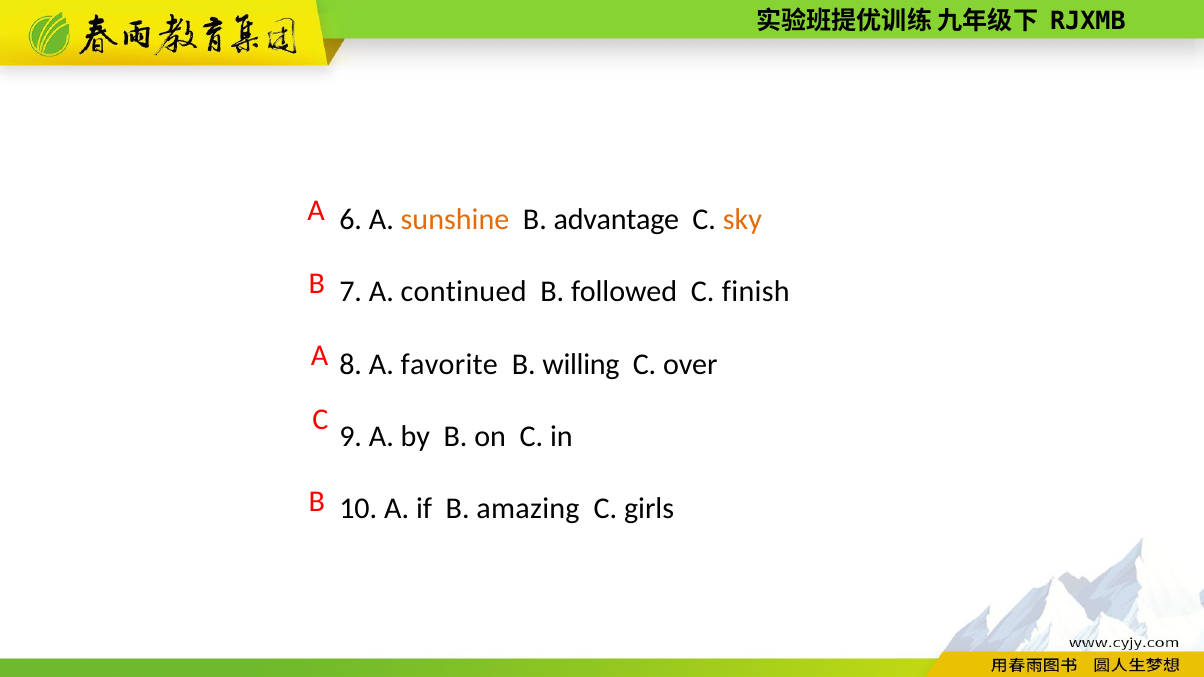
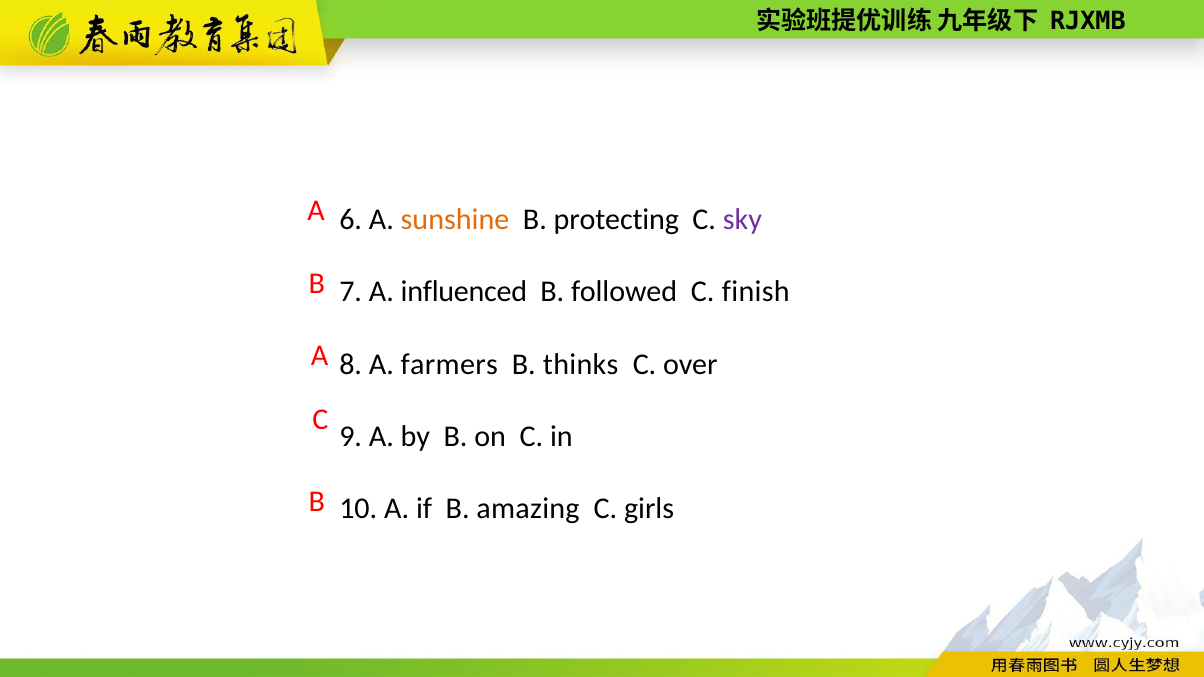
advantage: advantage -> protecting
sky colour: orange -> purple
continued: continued -> influenced
favorite: favorite -> farmers
willing: willing -> thinks
